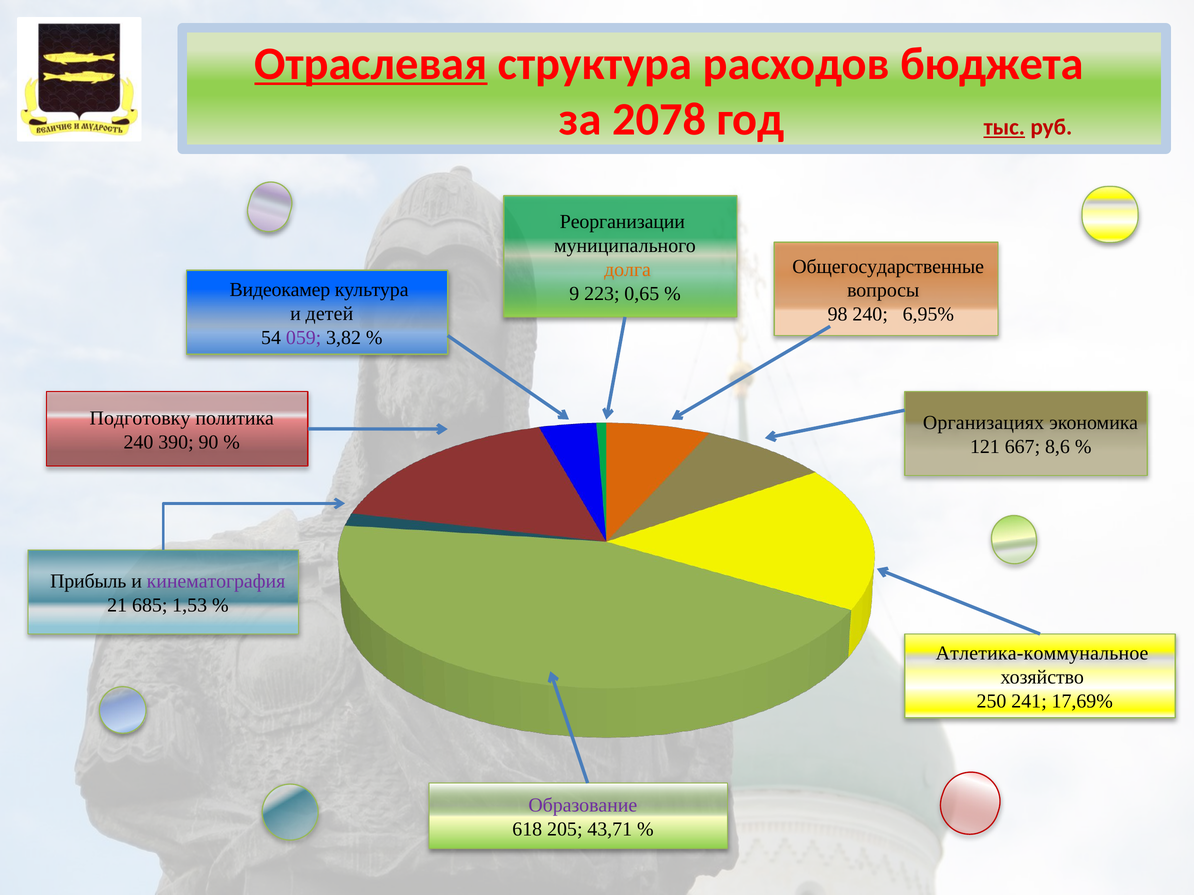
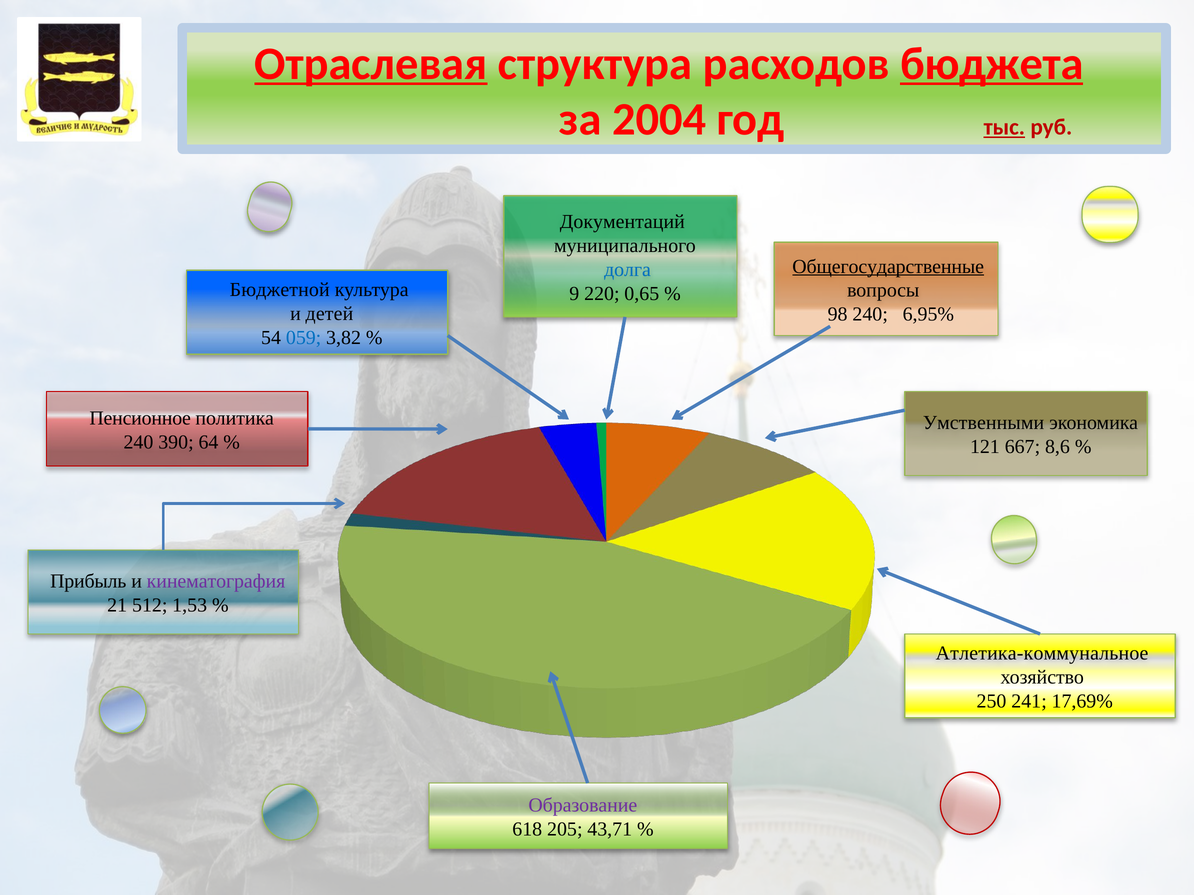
бюджета underline: none -> present
2078: 2078 -> 2004
Реорганизации: Реорганизации -> Документаций
Общегосударственные underline: none -> present
долга colour: orange -> blue
Видеокамер: Видеокамер -> Бюджетной
223: 223 -> 220
059 colour: purple -> blue
Подготовку: Подготовку -> Пенсионное
Организациях: Организациях -> Умственными
90: 90 -> 64
685: 685 -> 512
